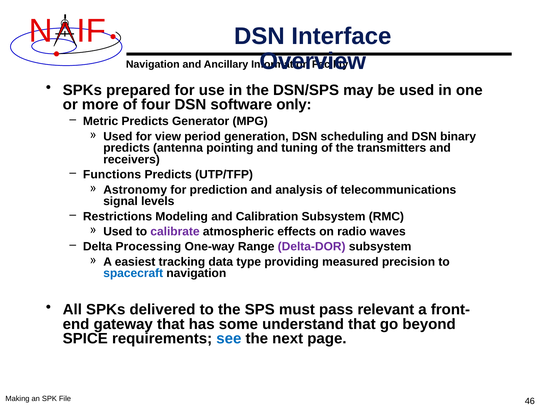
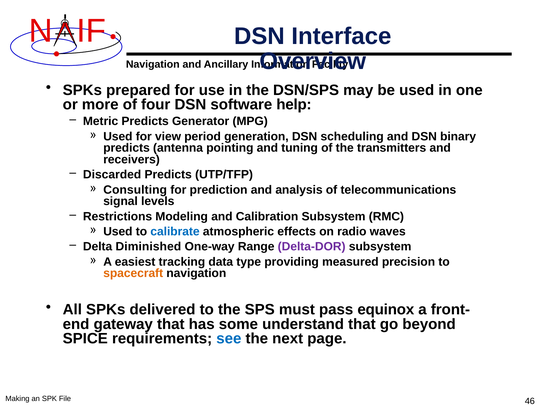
only: only -> help
Functions: Functions -> Discarded
Astronomy: Astronomy -> Consulting
calibrate colour: purple -> blue
Processing: Processing -> Diminished
spacecraft colour: blue -> orange
relevant: relevant -> equinox
